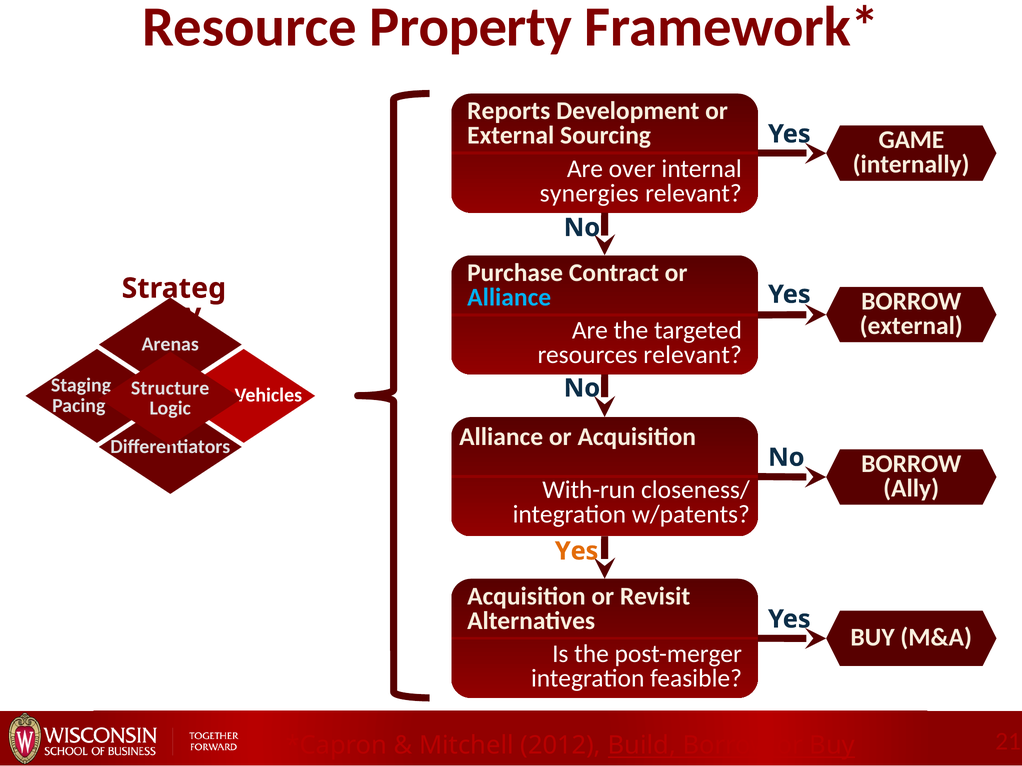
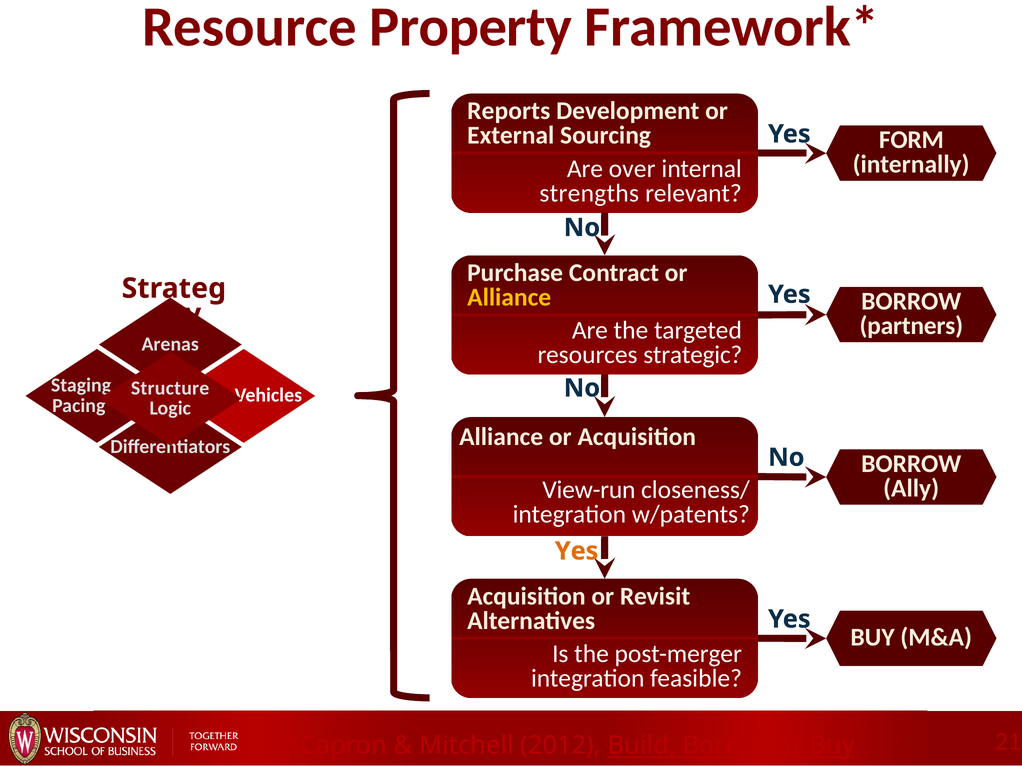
GAME: GAME -> FORM
synergies: synergies -> strengths
Alliance at (509, 297) colour: light blue -> yellow
external at (911, 326): external -> partners
resources relevant: relevant -> strategic
With-run: With-run -> View-run
